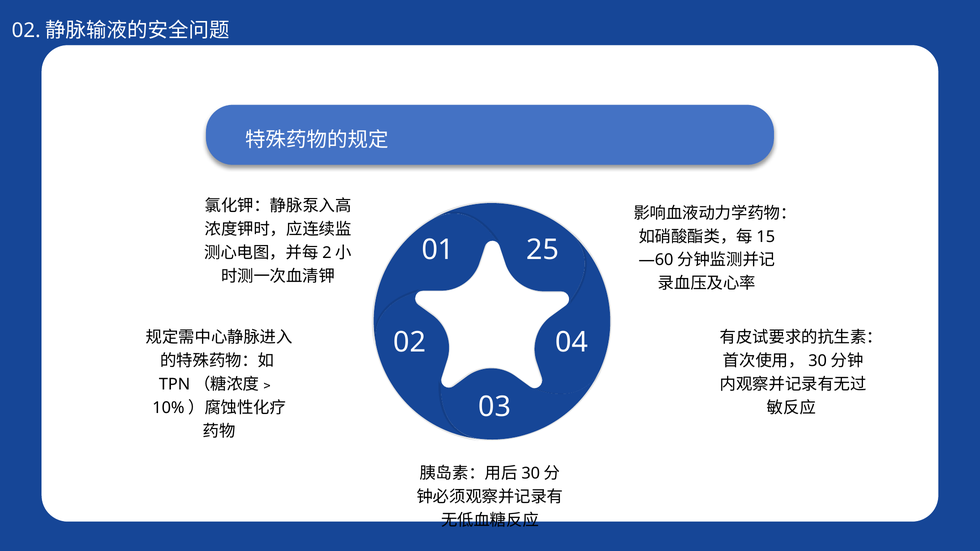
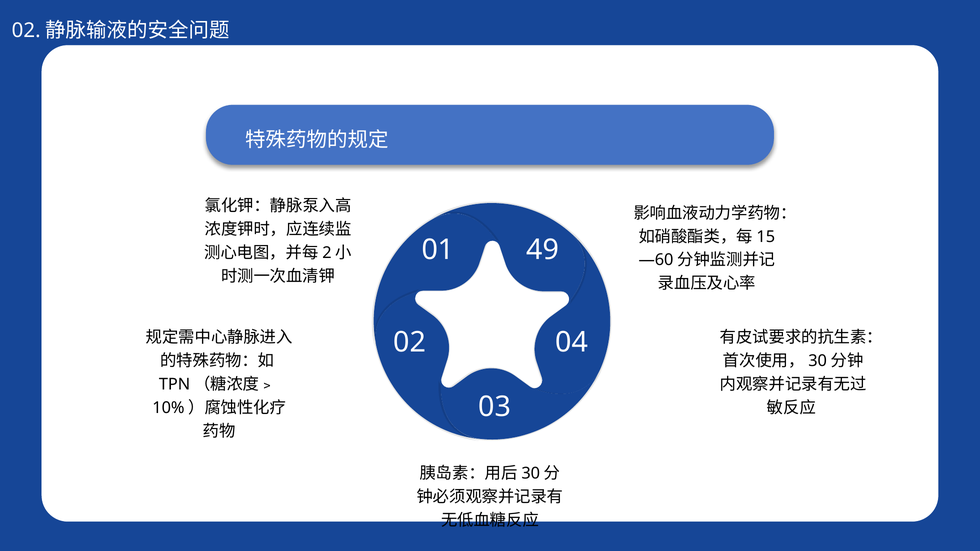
25: 25 -> 49
